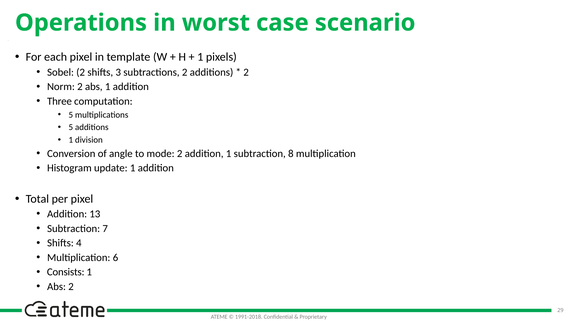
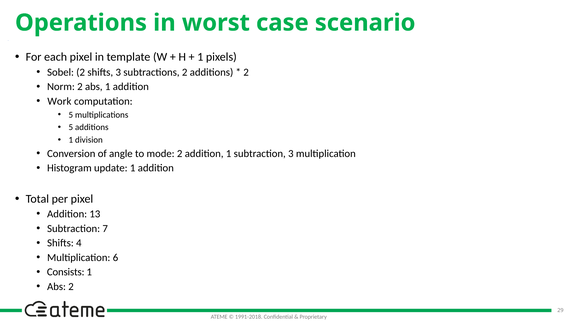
Three: Three -> Work
subtraction 8: 8 -> 3
